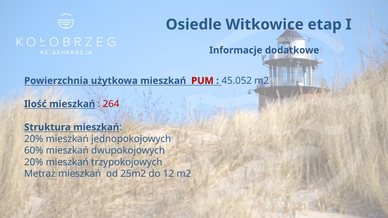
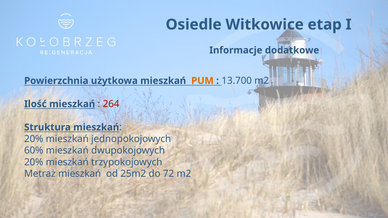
PUM colour: red -> orange
45.052: 45.052 -> 13.700
12: 12 -> 72
